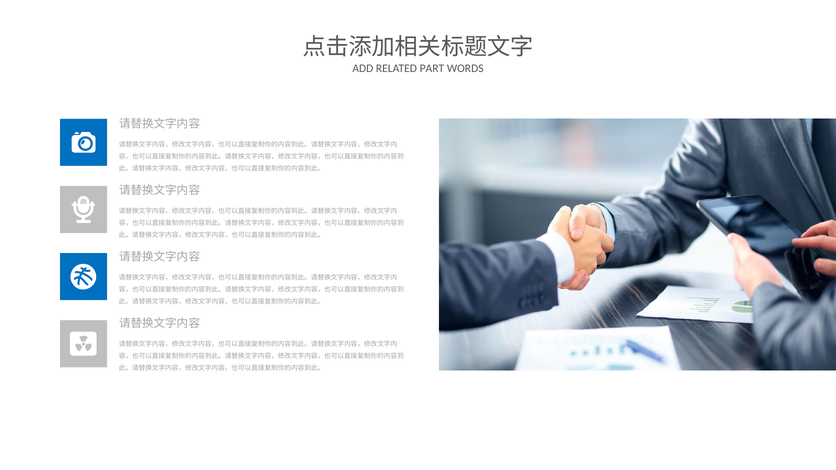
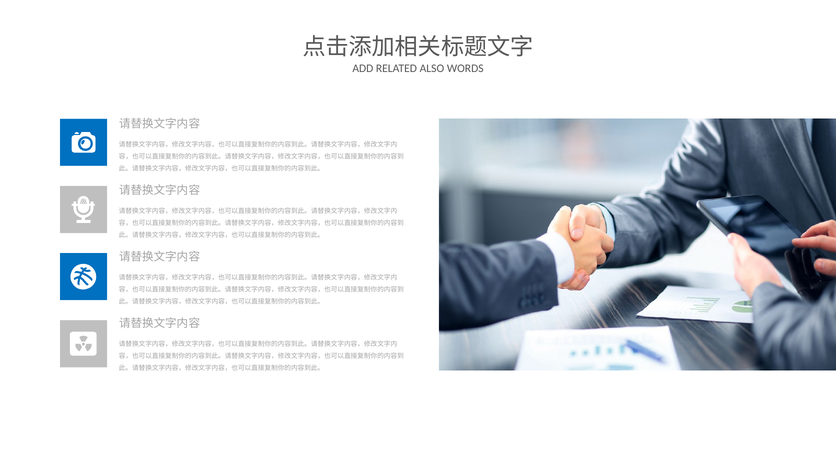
PART: PART -> ALSO
